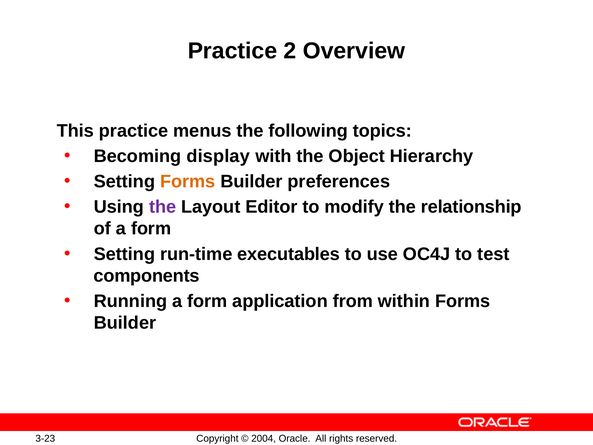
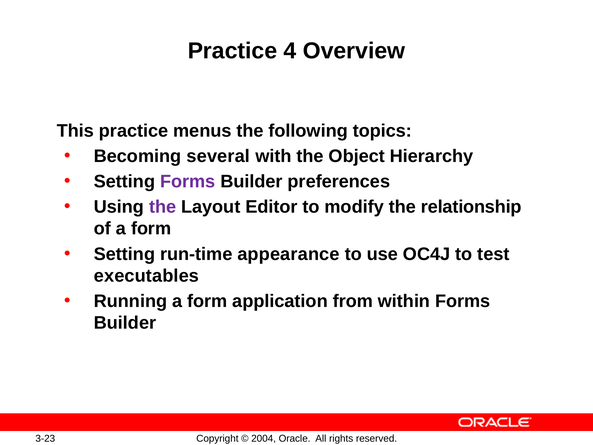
2: 2 -> 4
display: display -> several
Forms at (188, 181) colour: orange -> purple
executables: executables -> appearance
components: components -> executables
